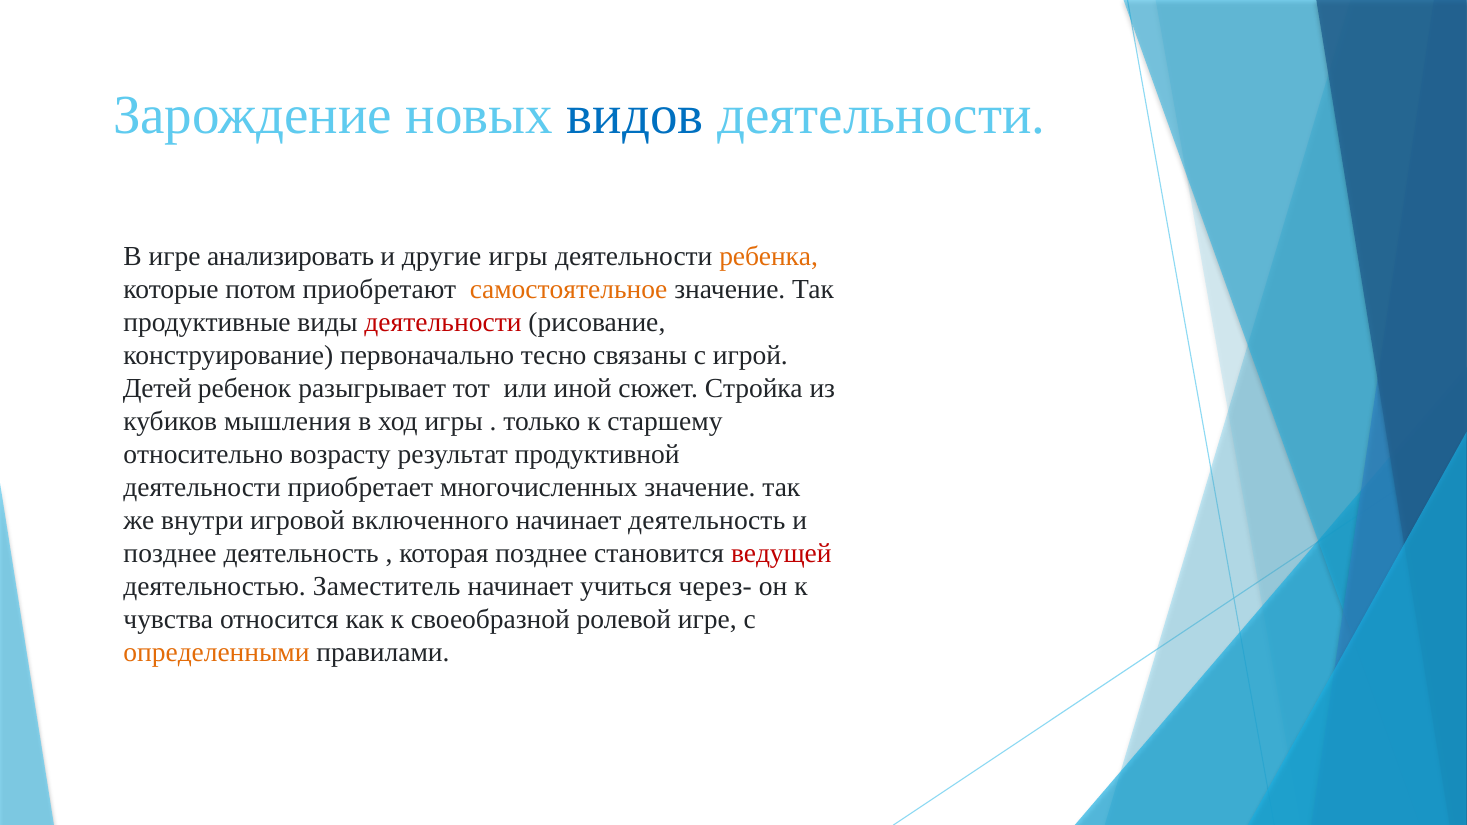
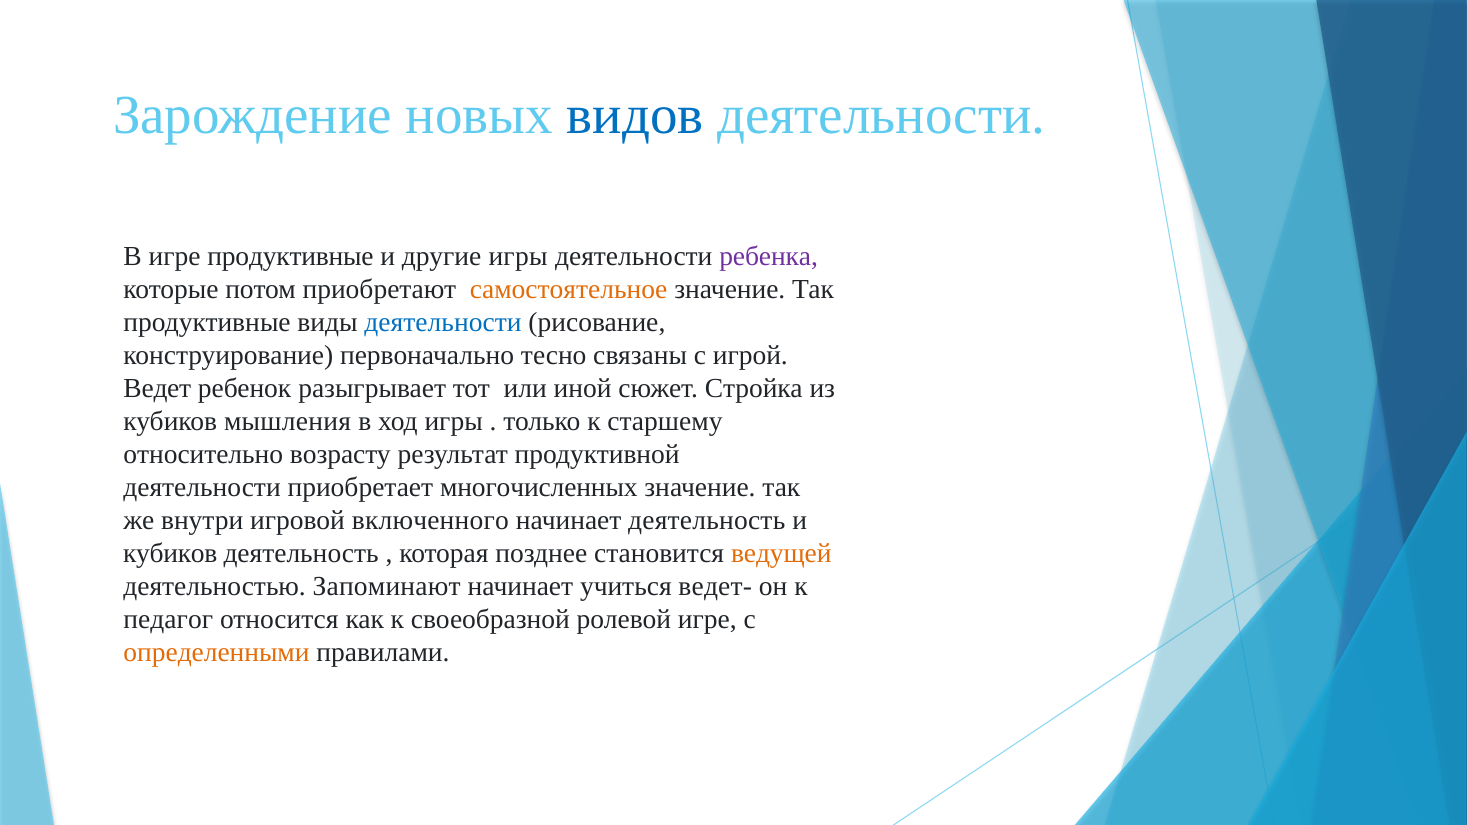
игре анализировать: анализировать -> продуктивные
ребенка colour: orange -> purple
деятельности at (443, 322) colour: red -> blue
Детей: Детей -> Ведет
позднее at (170, 553): позднее -> кубиков
ведущей colour: red -> orange
Заместитель: Заместитель -> Запоминают
через-: через- -> ведет-
чувства: чувства -> педагог
